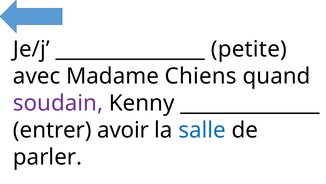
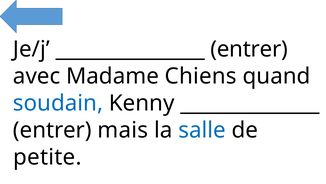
petite at (249, 49): petite -> entrer
soudain colour: purple -> blue
avoir: avoir -> mais
parler: parler -> petite
